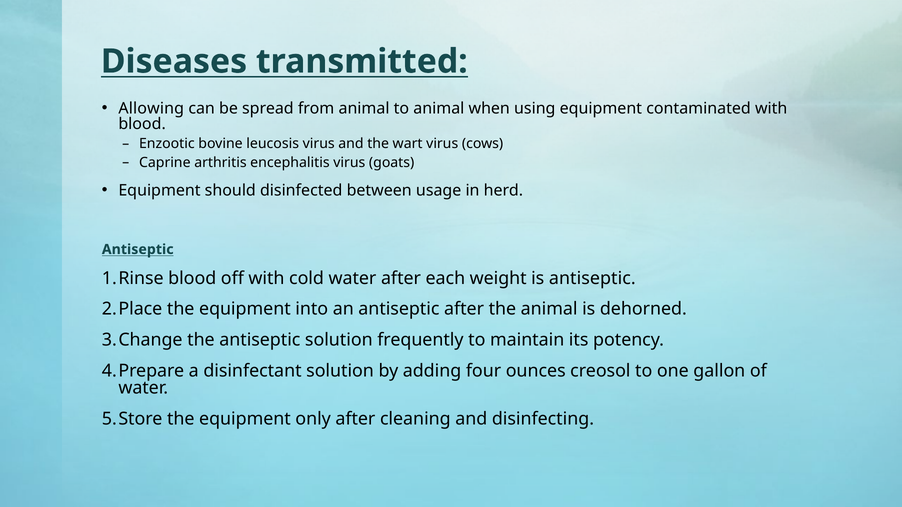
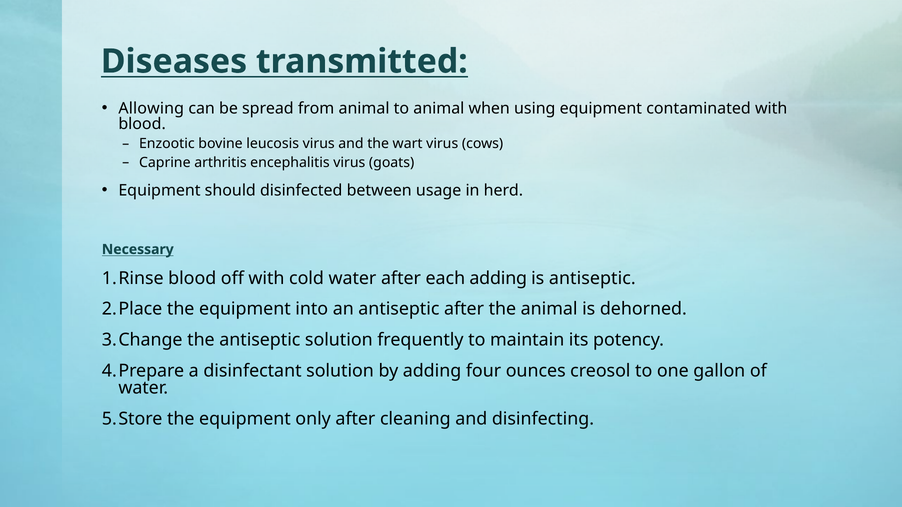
Antiseptic at (138, 250): Antiseptic -> Necessary
each weight: weight -> adding
